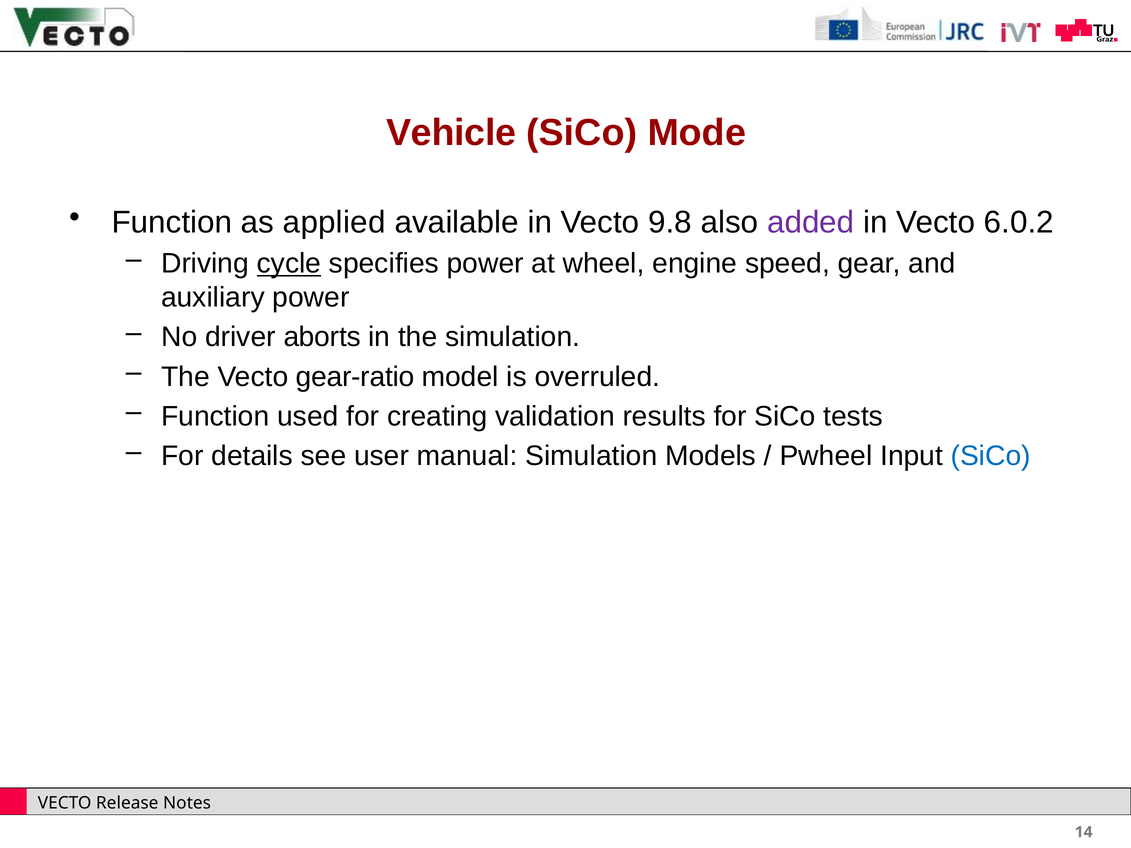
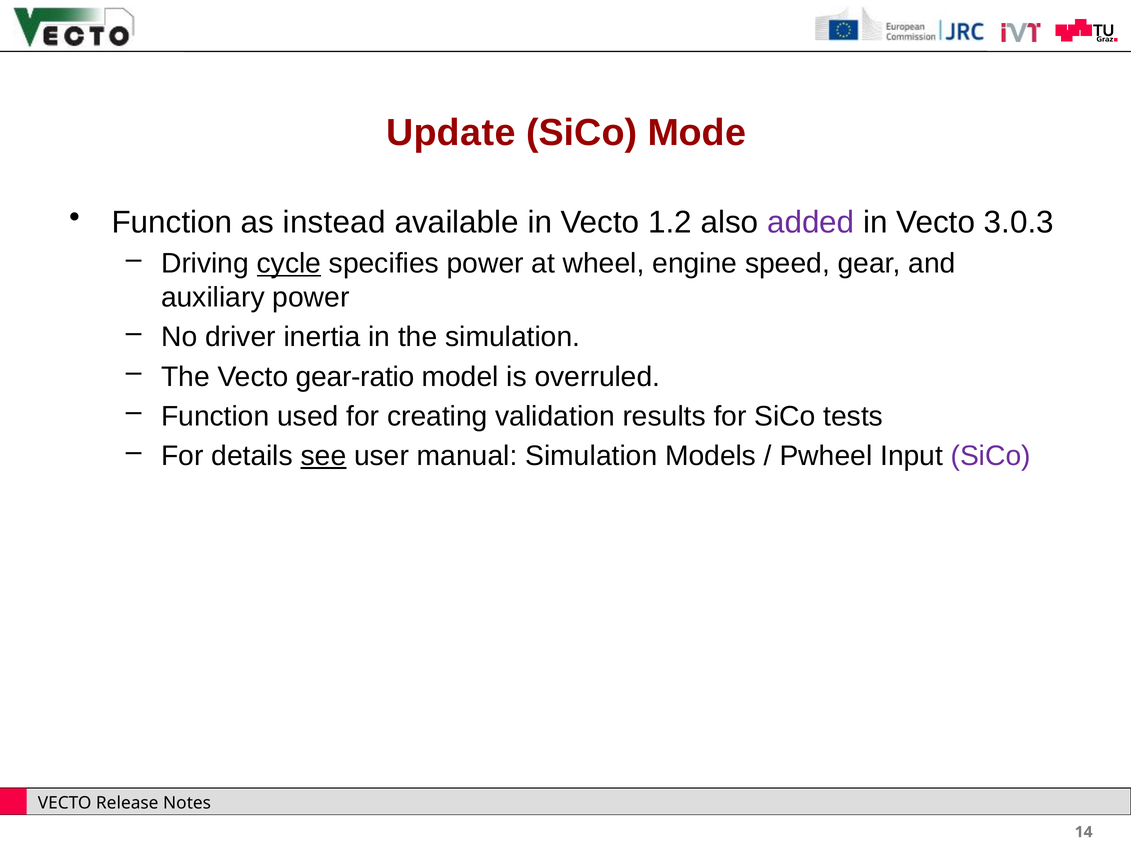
Vehicle: Vehicle -> Update
applied: applied -> instead
9.8: 9.8 -> 1.2
6.0.2: 6.0.2 -> 3.0.3
aborts: aborts -> inertia
see underline: none -> present
SiCo at (991, 456) colour: blue -> purple
